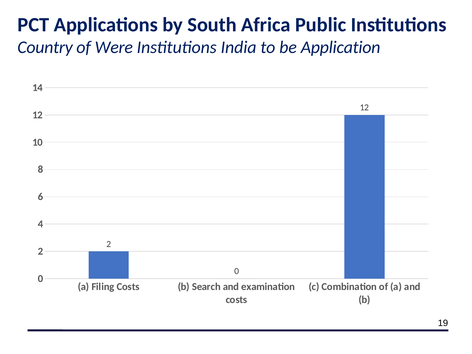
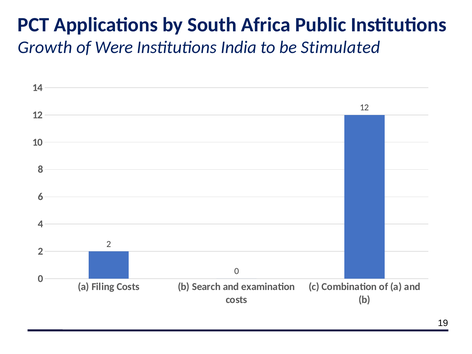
Country: Country -> Growth
Application: Application -> Stimulated
